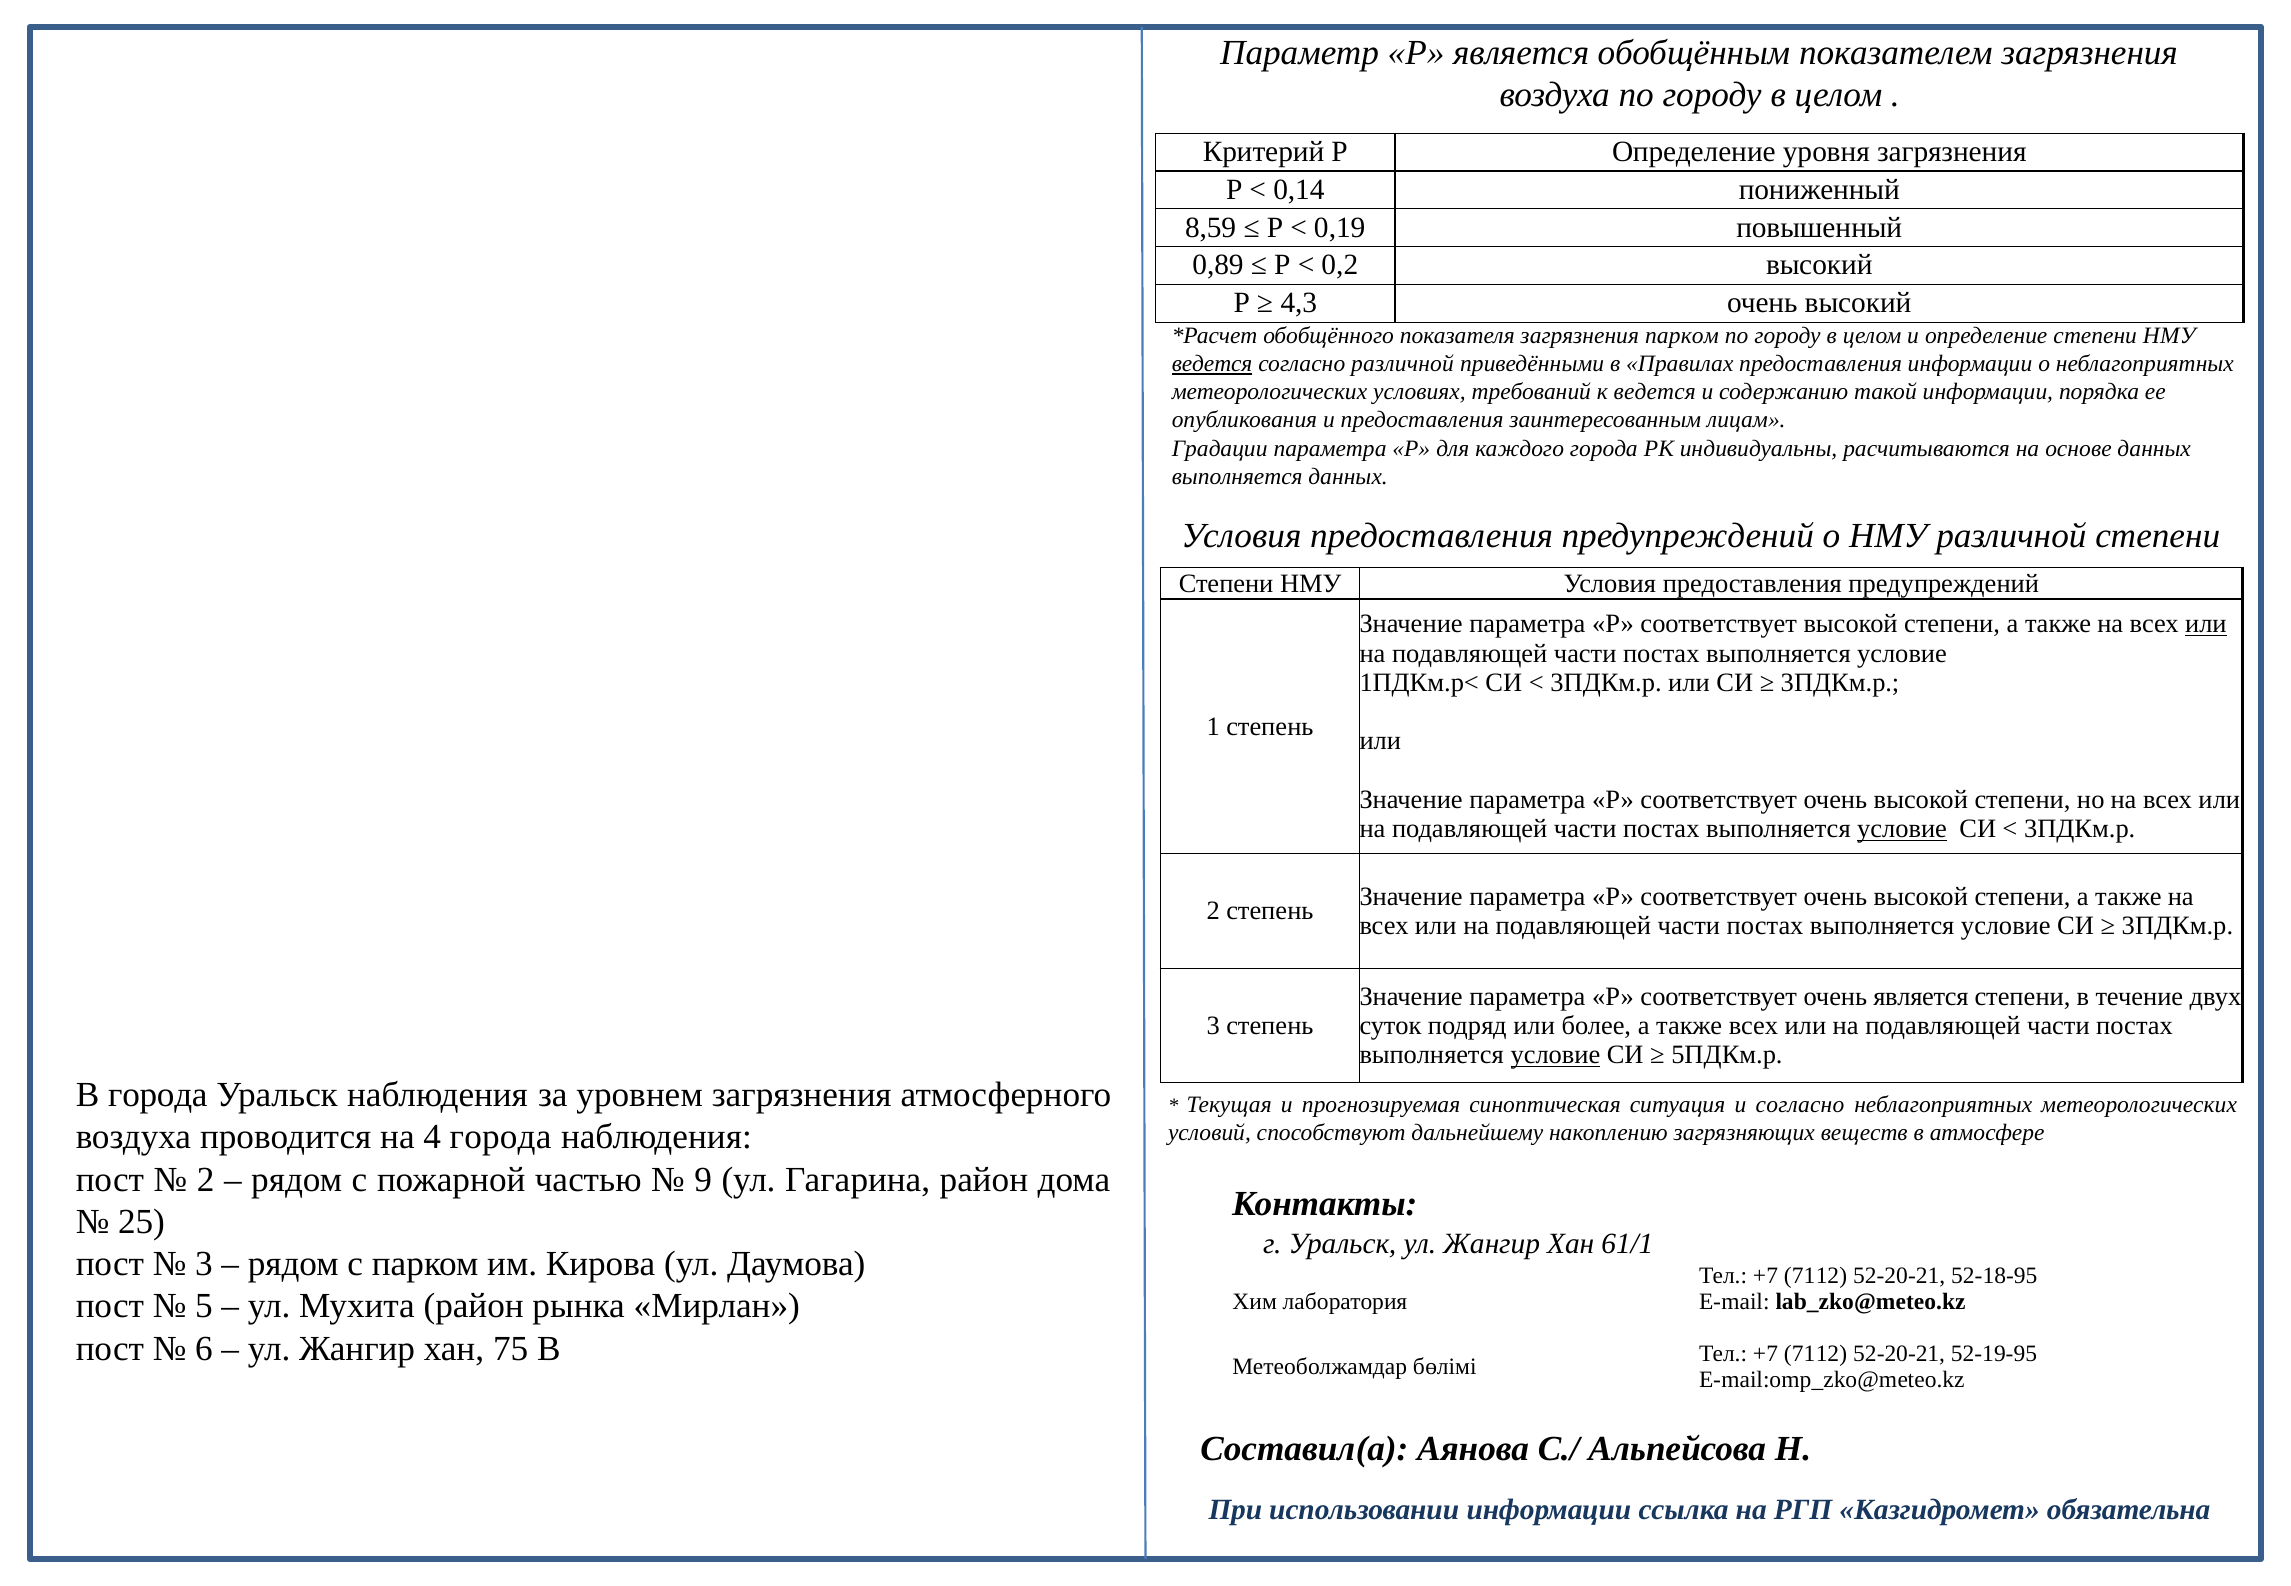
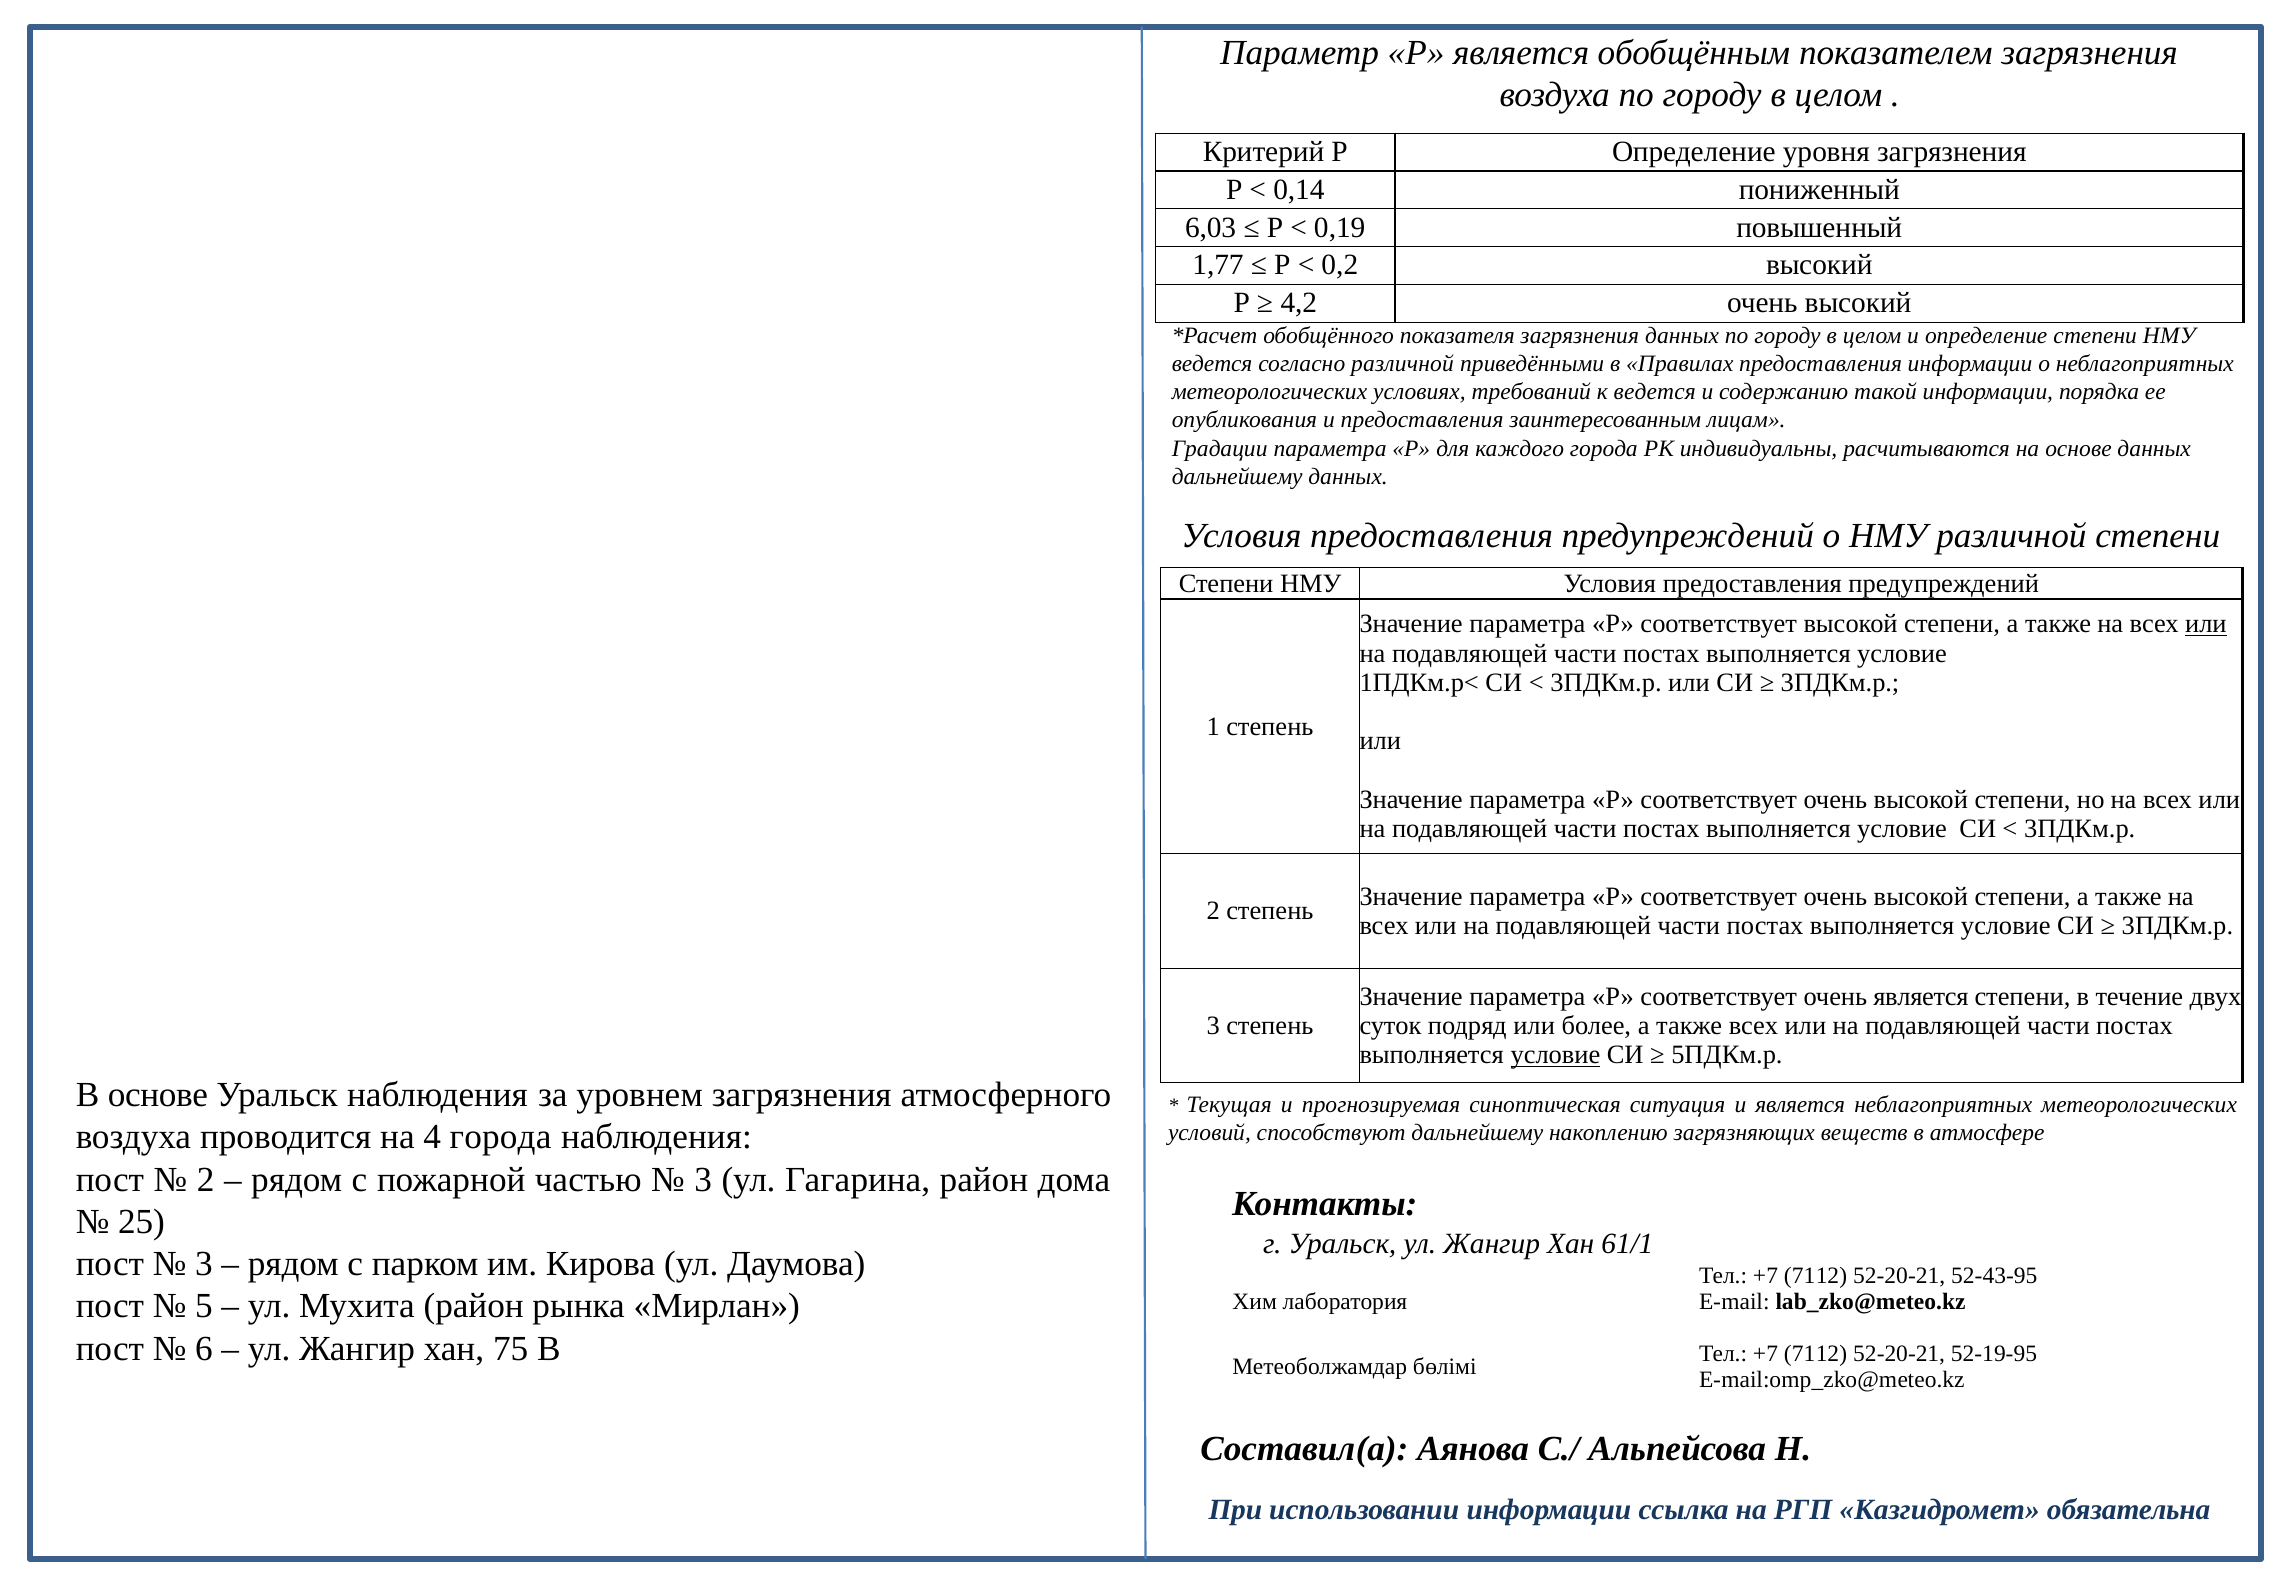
8,59: 8,59 -> 6,03
0,89: 0,89 -> 1,77
4,3: 4,3 -> 4,2
загрязнения парком: парком -> данных
ведется at (1212, 364) underline: present -> none
выполняется at (1237, 476): выполняется -> дальнейшему
условие at (1902, 829) underline: present -> none
В города: города -> основе
и согласно: согласно -> является
9 at (703, 1179): 9 -> 3
52-18-95: 52-18-95 -> 52-43-95
